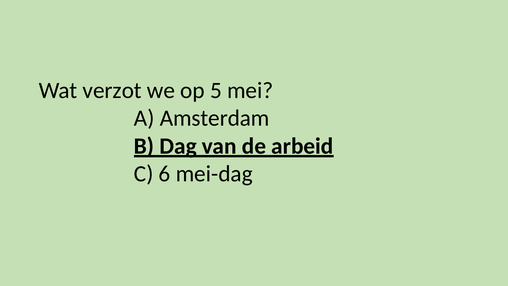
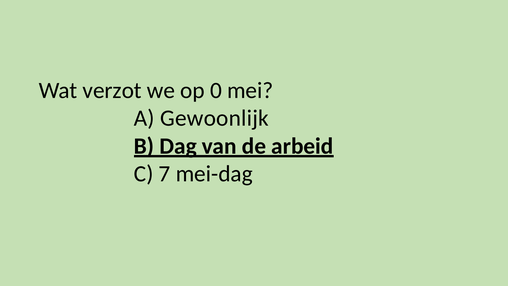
5: 5 -> 0
Amsterdam: Amsterdam -> Gewoonlijk
6: 6 -> 7
